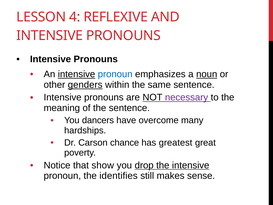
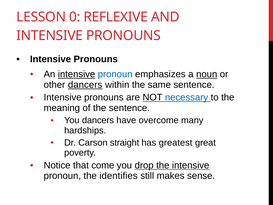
4: 4 -> 0
other genders: genders -> dancers
necessary colour: purple -> blue
chance: chance -> straight
show: show -> come
